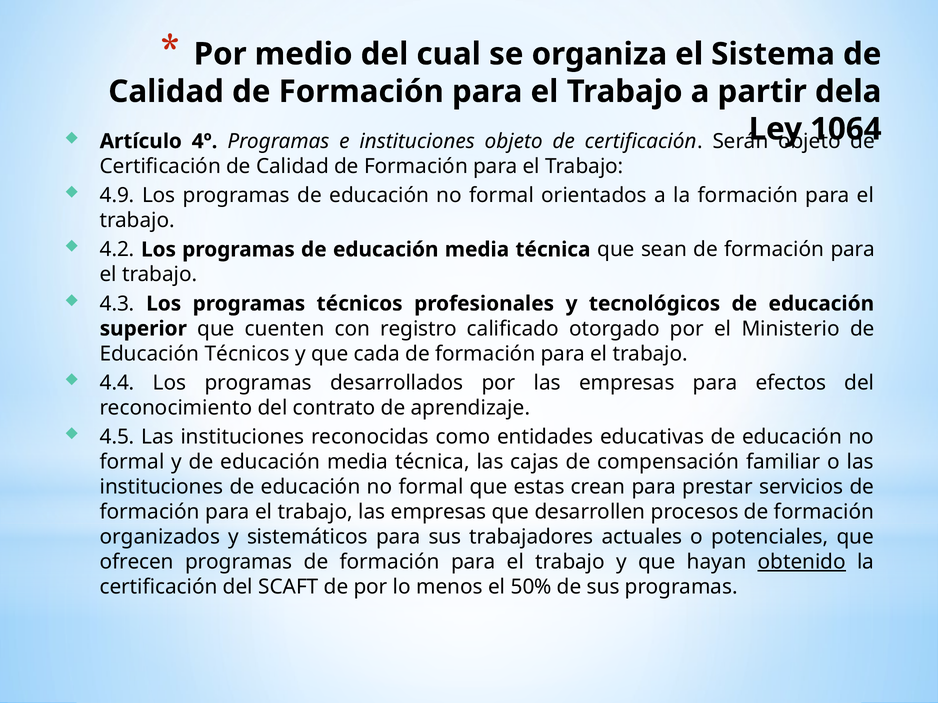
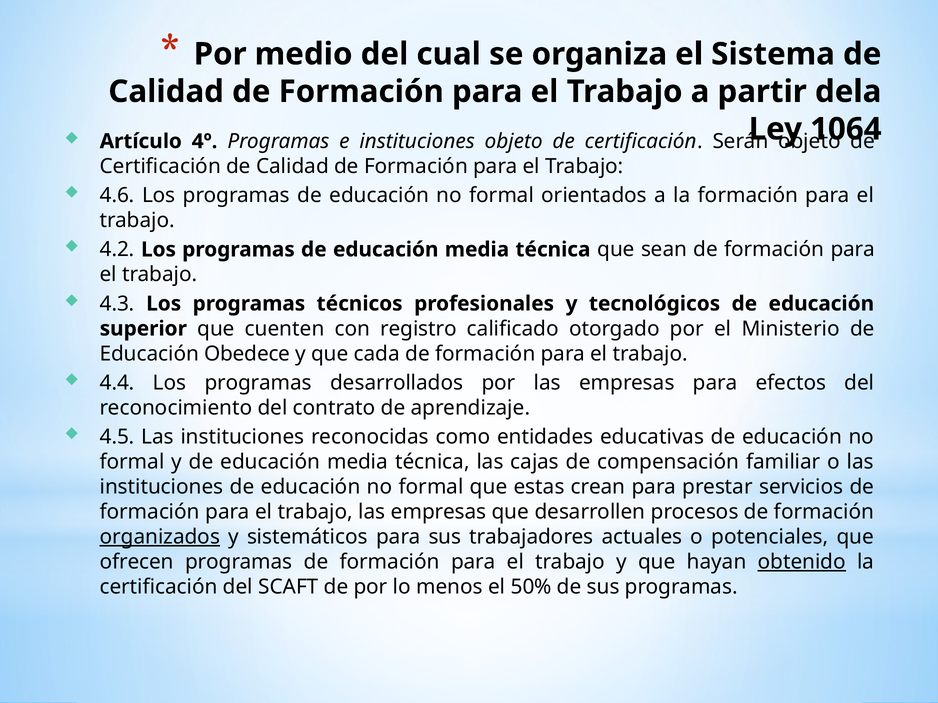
4.9: 4.9 -> 4.6
Educación Técnicos: Técnicos -> Obedece
organizados underline: none -> present
